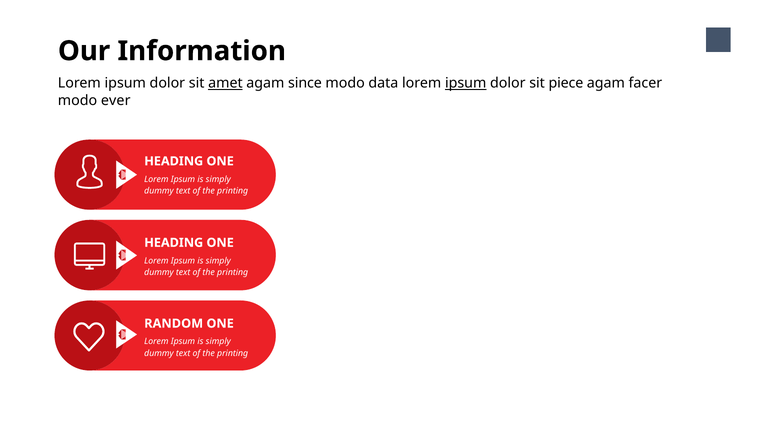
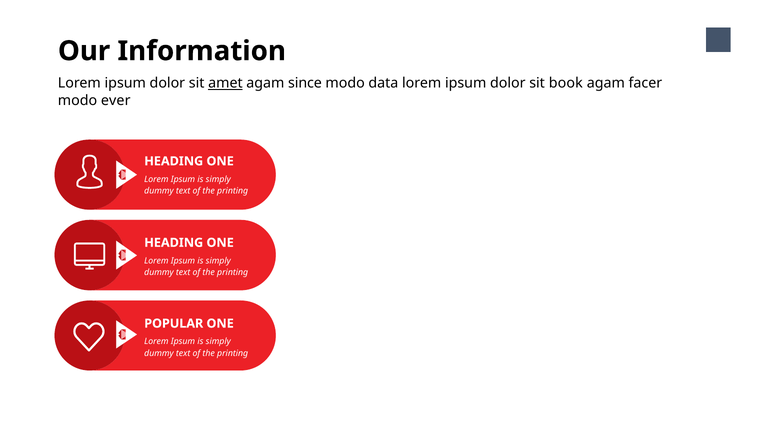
ipsum at (466, 83) underline: present -> none
piece: piece -> book
RANDOM: RANDOM -> POPULAR
